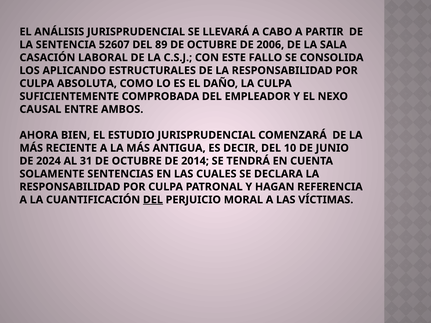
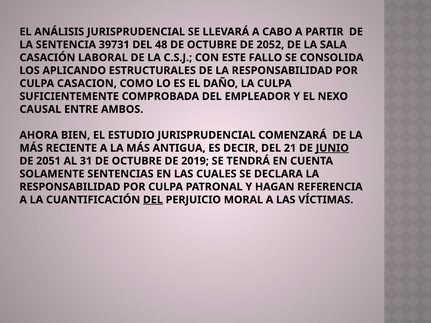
52607: 52607 -> 39731
89: 89 -> 48
2006: 2006 -> 2052
ABSOLUTA: ABSOLUTA -> CASACION
10: 10 -> 21
JUNIO underline: none -> present
2024: 2024 -> 2051
2014: 2014 -> 2019
